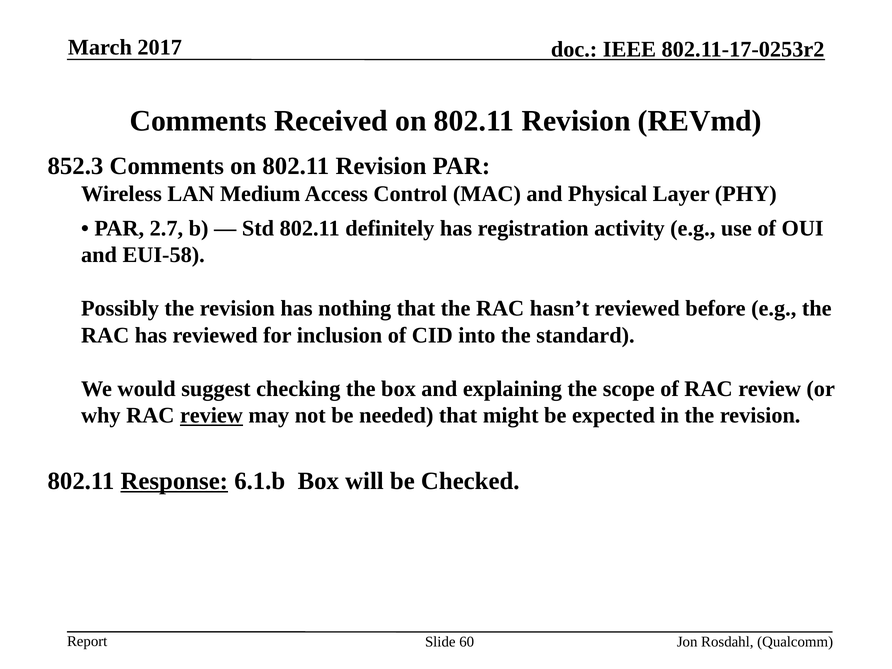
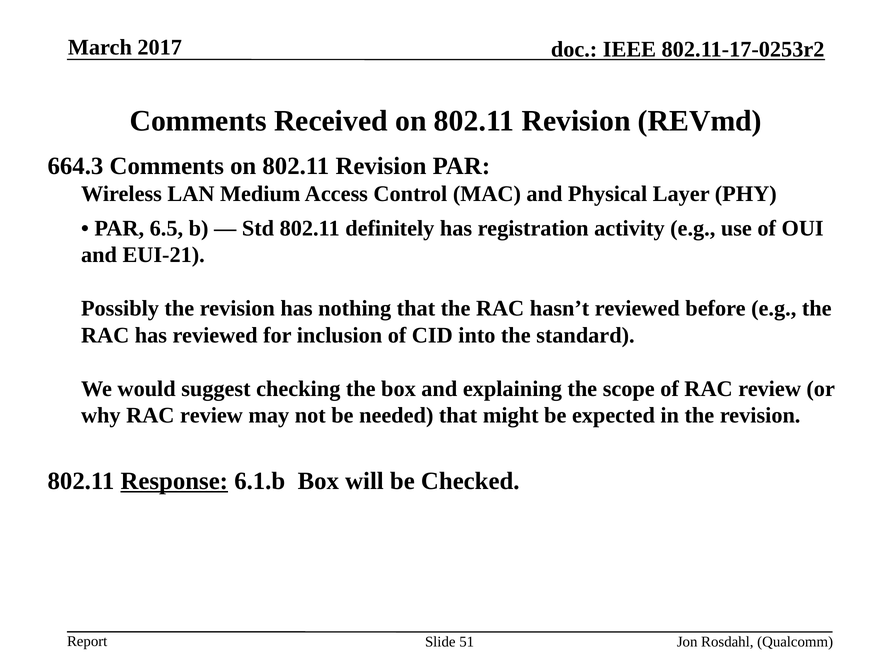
852.3: 852.3 -> 664.3
2.7: 2.7 -> 6.5
EUI-58: EUI-58 -> EUI-21
review at (211, 416) underline: present -> none
60: 60 -> 51
